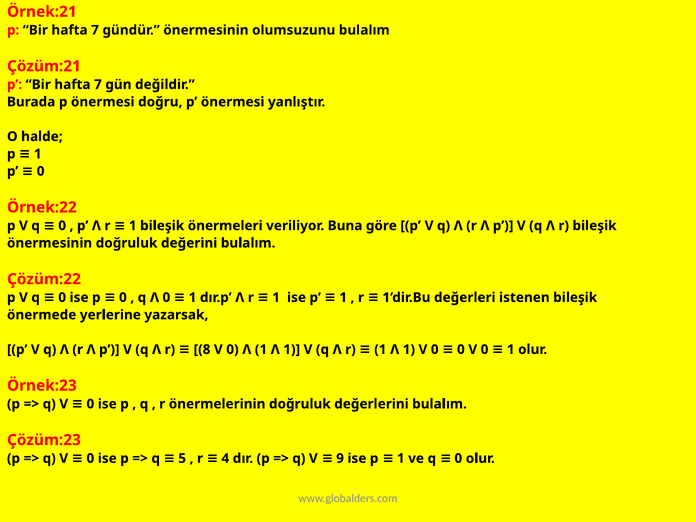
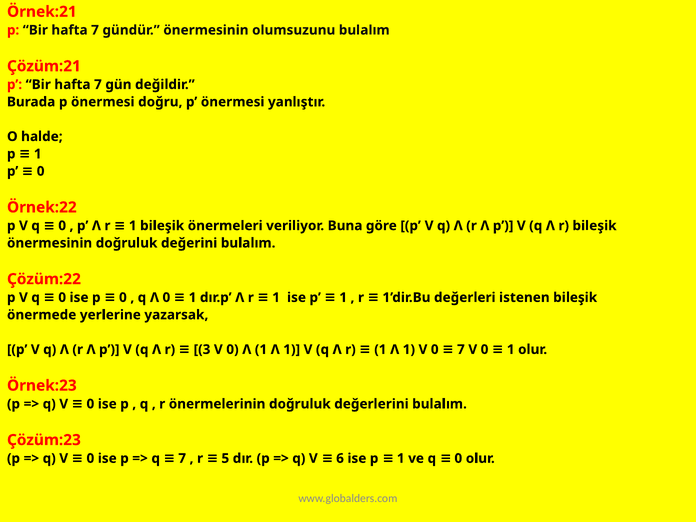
0 0: 0 -> 7
8: 8 -> 3
q 5: 5 -> 7
4: 4 -> 5
9: 9 -> 6
